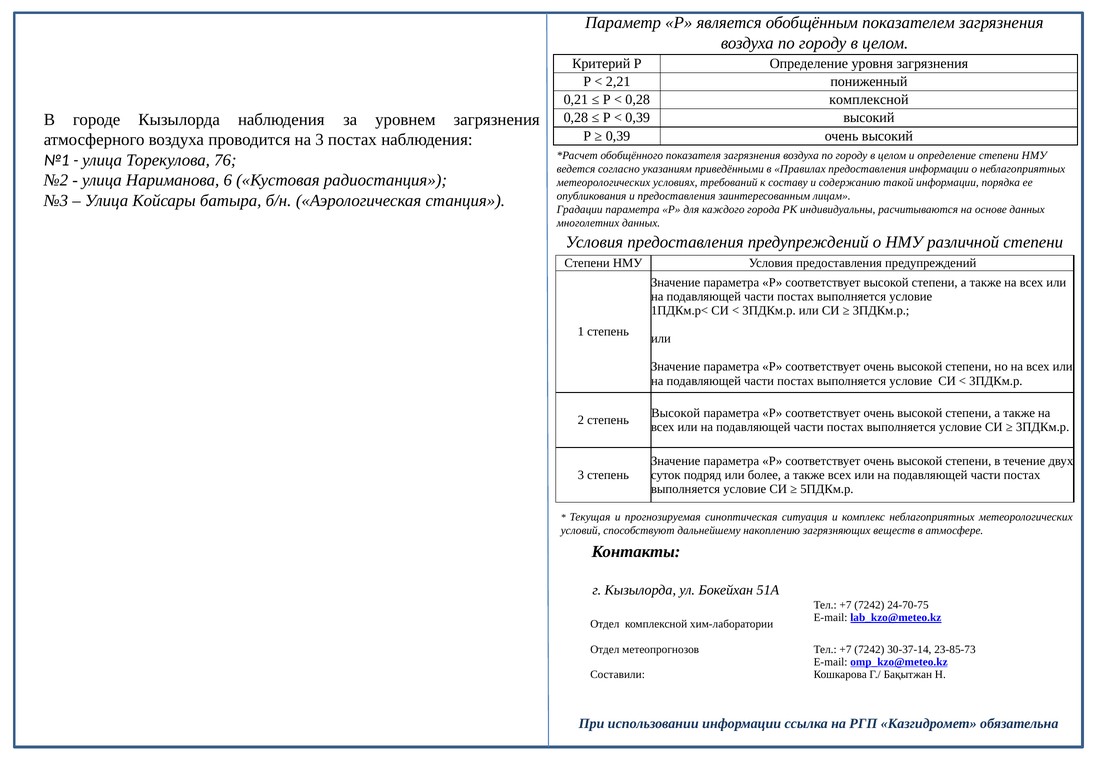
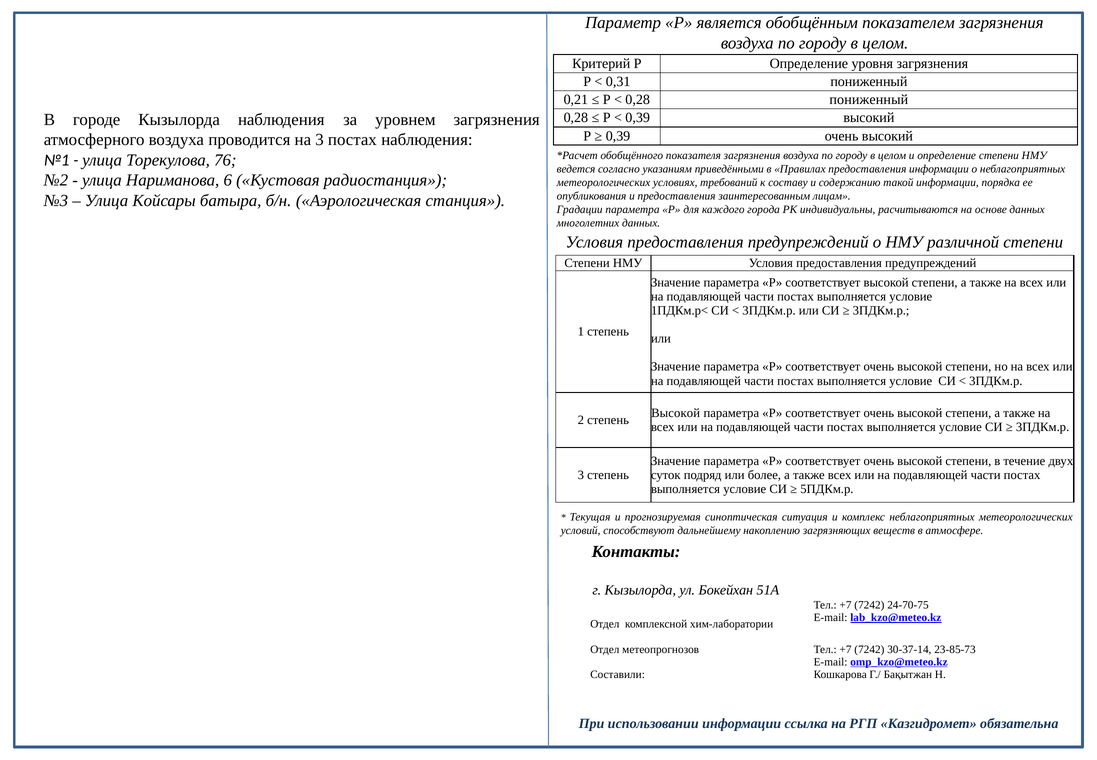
2,21: 2,21 -> 0,31
0,28 комплексной: комплексной -> пониженный
